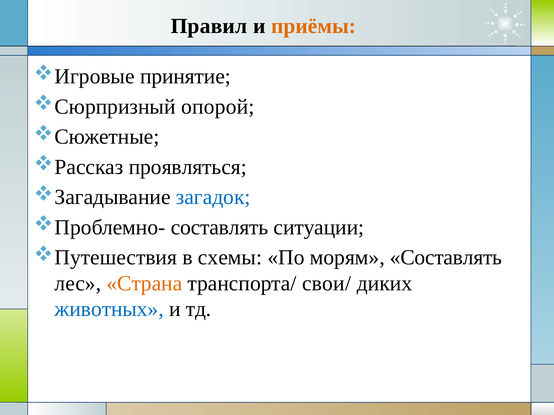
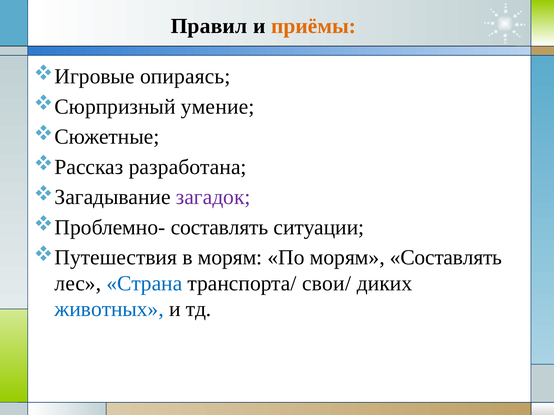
принятие: принятие -> опираясь
опорой: опорой -> умение
проявляться: проявляться -> разработана
загадок colour: blue -> purple
в схемы: схемы -> морям
Страна colour: orange -> blue
